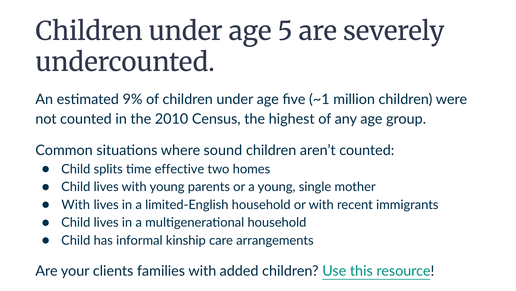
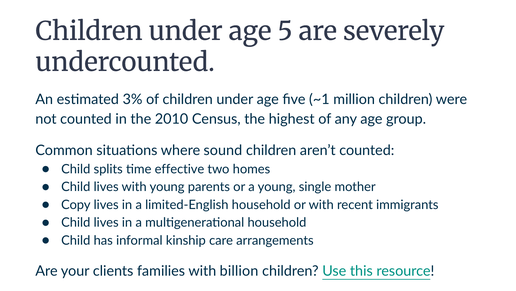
9%: 9% -> 3%
With at (76, 204): With -> Copy
added: added -> billion
